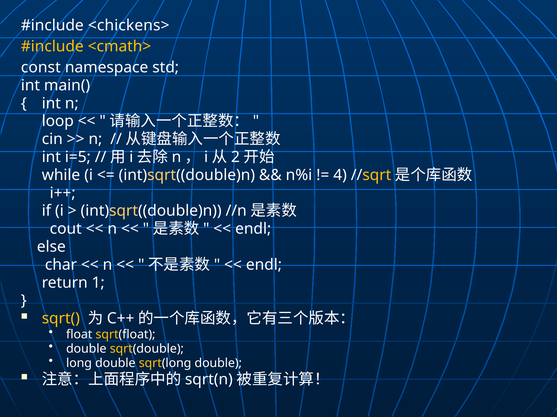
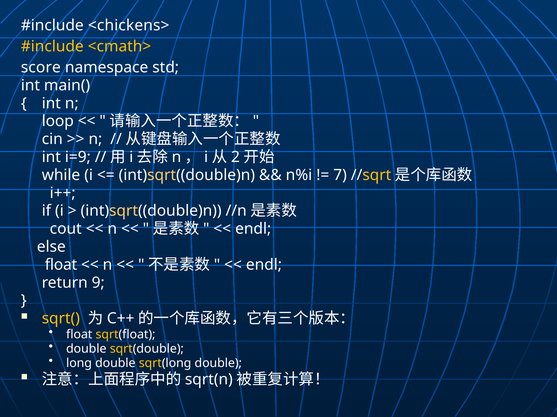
const: const -> score
i=5: i=5 -> i=9
4: 4 -> 7
char at (61, 265): char -> float
1: 1 -> 9
